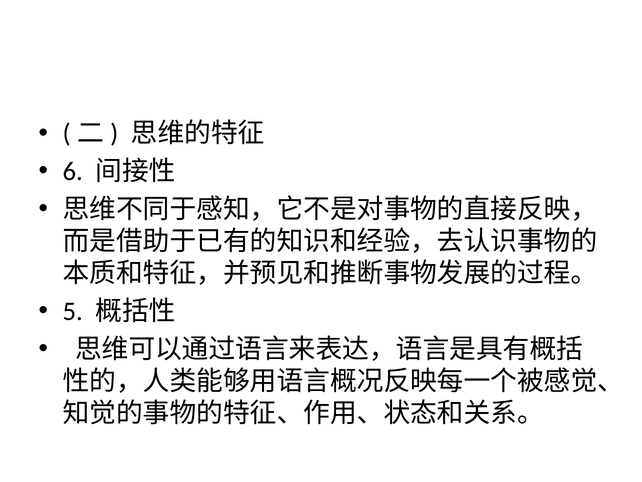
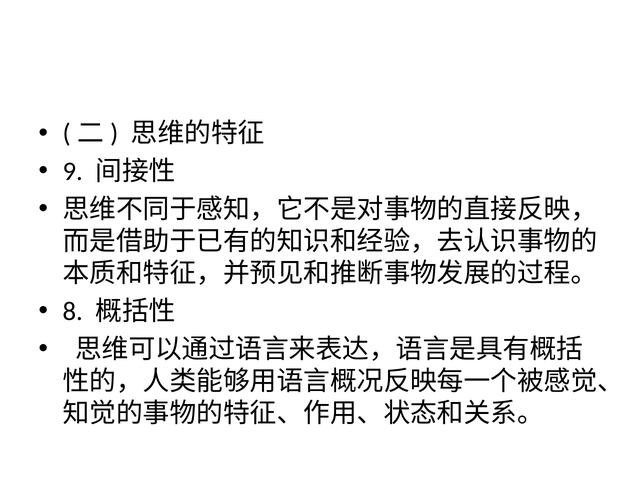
6: 6 -> 9
5: 5 -> 8
